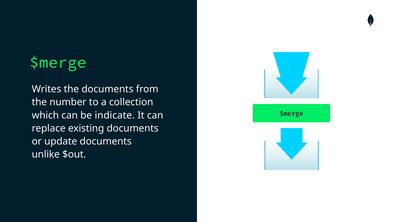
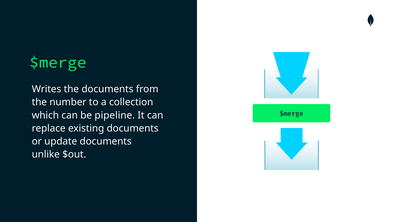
indicate: indicate -> pipeline
